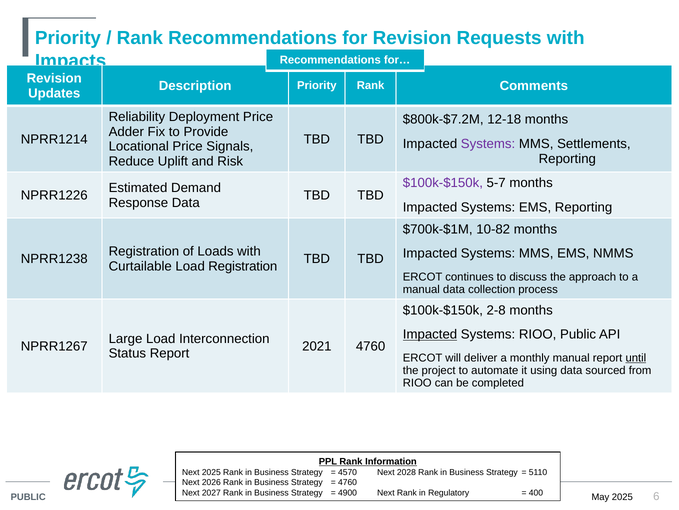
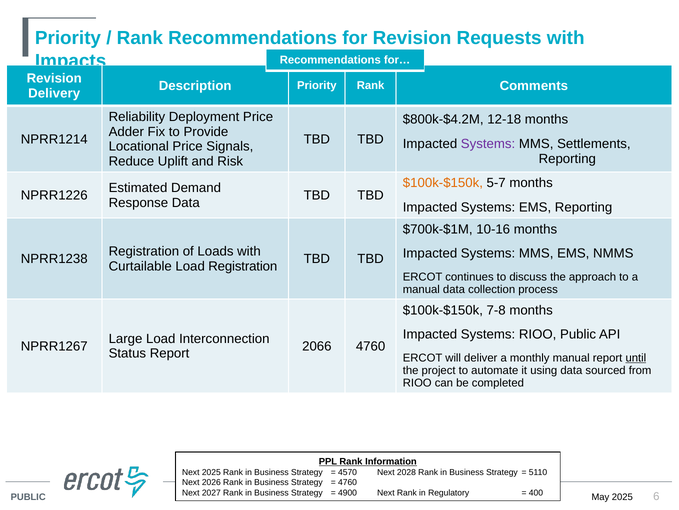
Updates: Updates -> Delivery
$800k-$7.2M: $800k-$7.2M -> $800k-$4.2M
$100k-$150k at (443, 183) colour: purple -> orange
10-82: 10-82 -> 10-16
2-8: 2-8 -> 7-8
Impacted at (430, 334) underline: present -> none
2021: 2021 -> 2066
